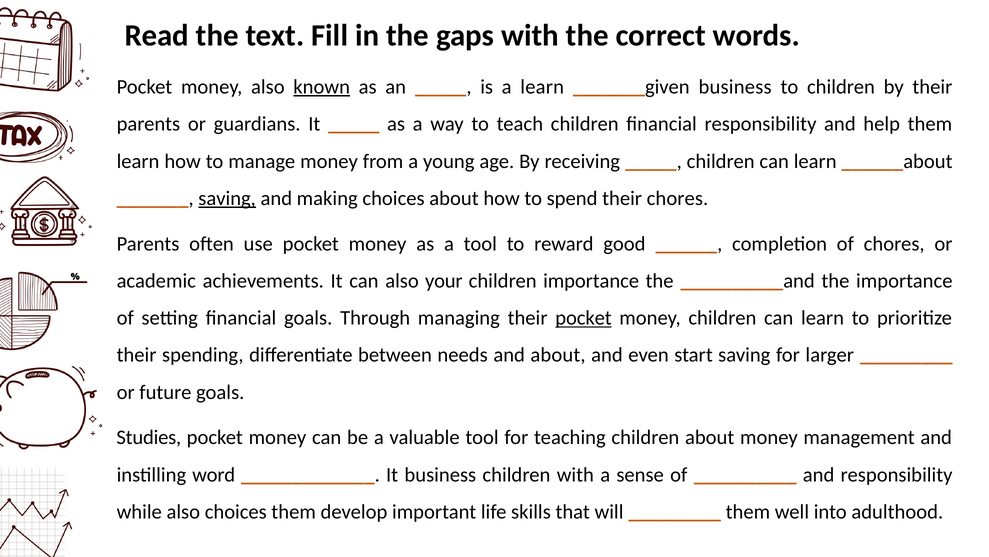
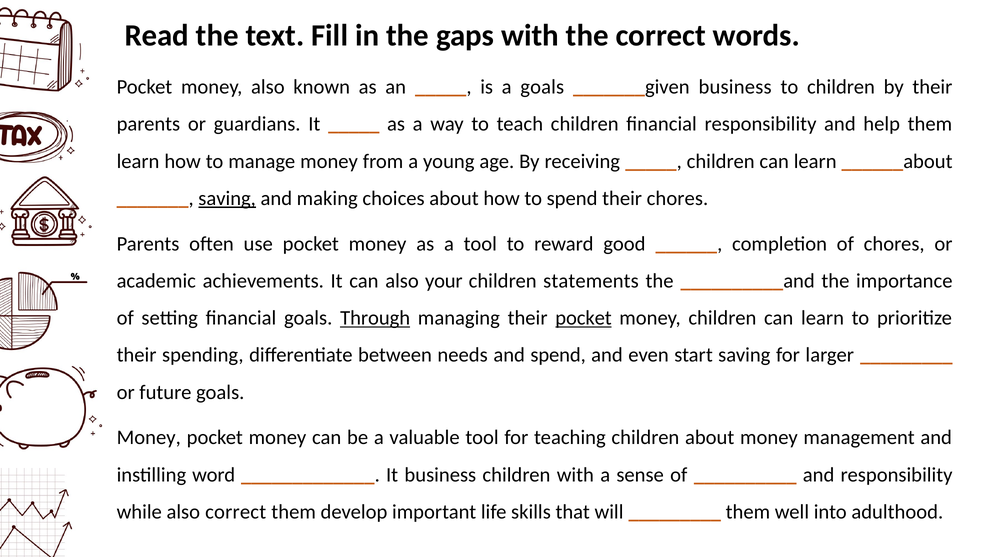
known underline: present -> none
a learn: learn -> goals
children importance: importance -> statements
Through underline: none -> present
and about: about -> spend
Studies at (149, 437): Studies -> Money
also choices: choices -> correct
